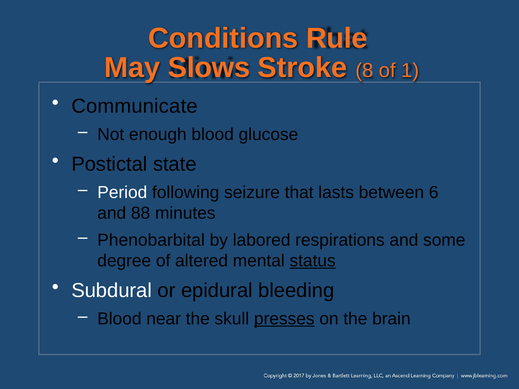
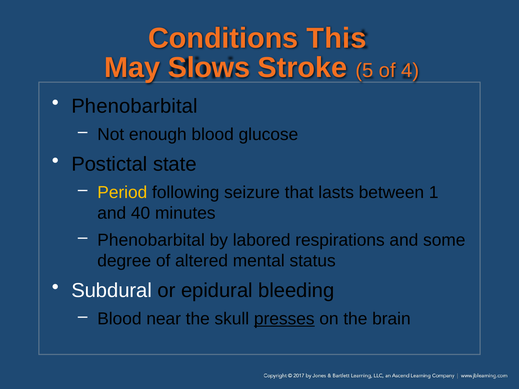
Rule: Rule -> This
8: 8 -> 5
1: 1 -> 4
Communicate at (135, 106): Communicate -> Phenobarbital
Period colour: white -> yellow
6: 6 -> 1
88: 88 -> 40
status underline: present -> none
